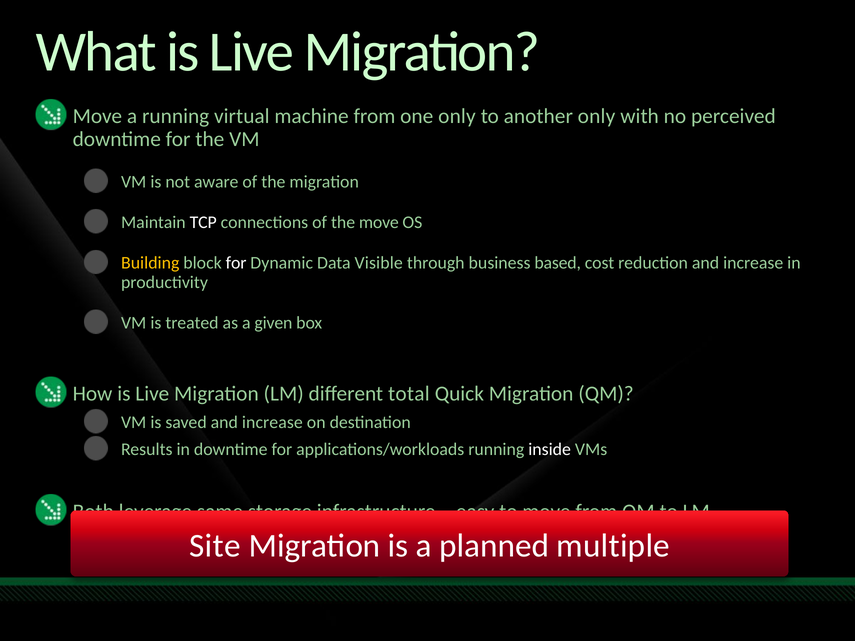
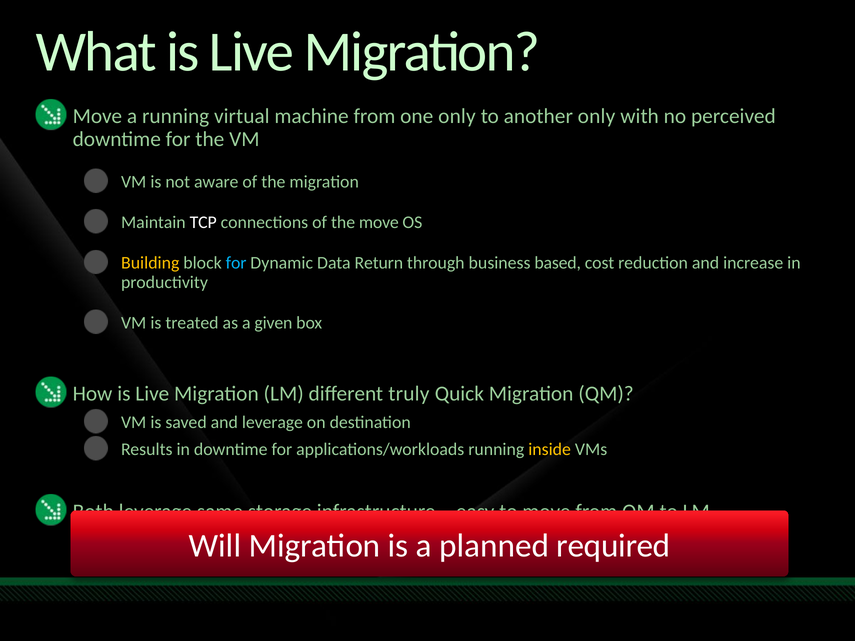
for at (236, 263) colour: white -> light blue
Visible: Visible -> Return
total: total -> truly
saved and increase: increase -> leverage
inside colour: white -> yellow
Site: Site -> Will
multiple: multiple -> required
